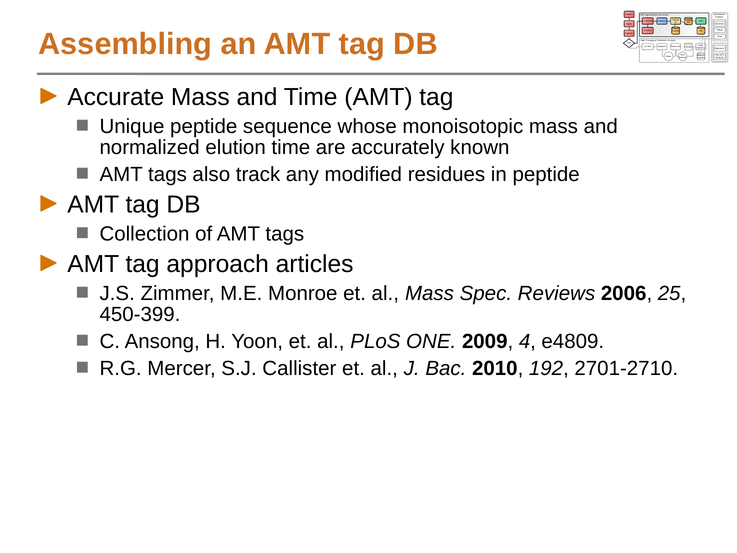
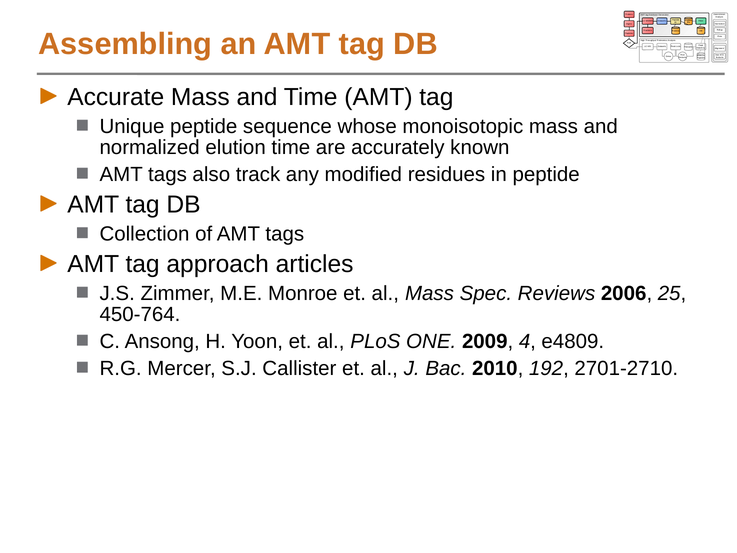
450-399: 450-399 -> 450-764
